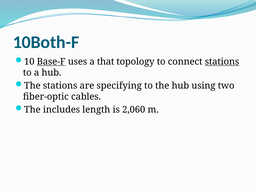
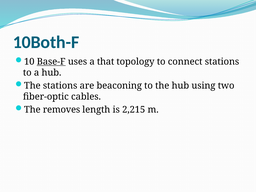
stations at (222, 62) underline: present -> none
specifying: specifying -> beaconing
includes: includes -> removes
2,060: 2,060 -> 2,215
